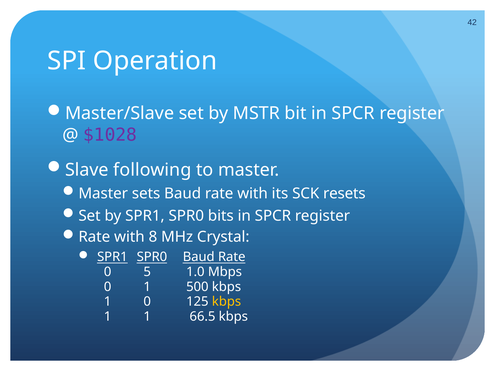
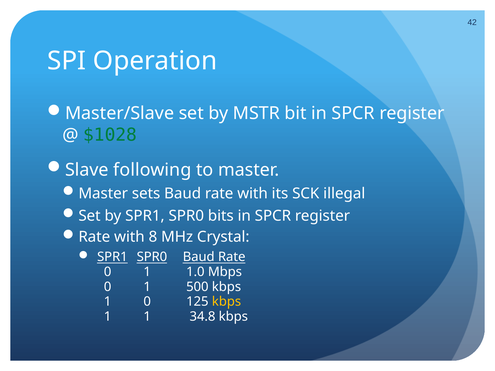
$1028 colour: purple -> green
resets: resets -> illegal
5 at (147, 272): 5 -> 1
66.5: 66.5 -> 34.8
